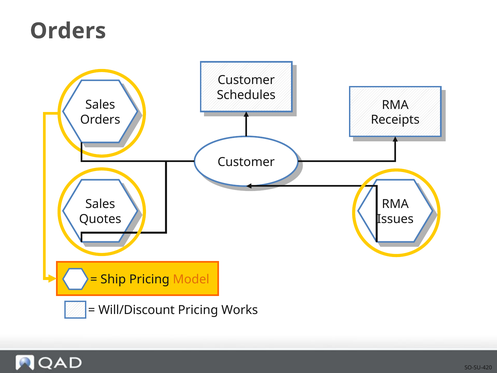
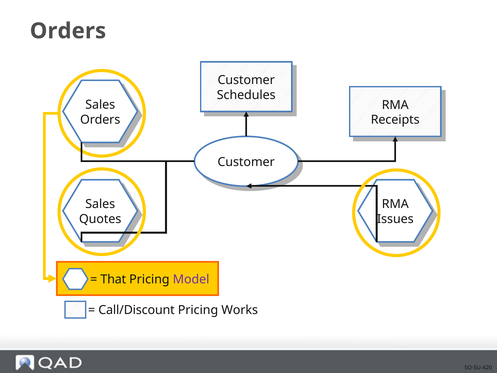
Ship: Ship -> That
Model colour: orange -> purple
Will/Discount: Will/Discount -> Call/Discount
